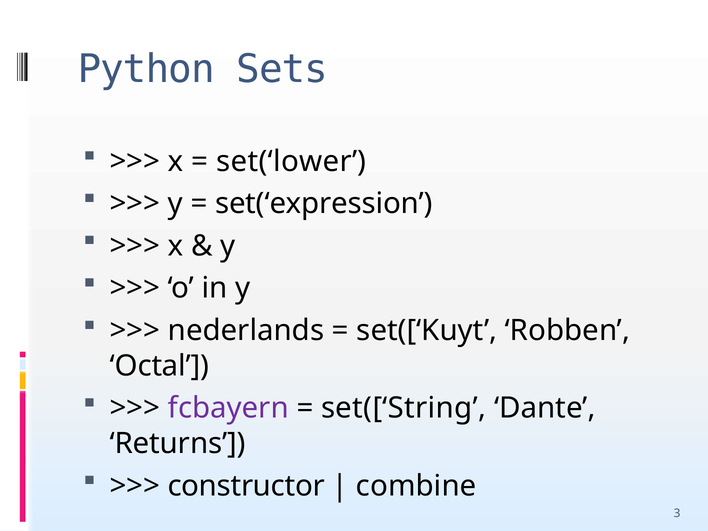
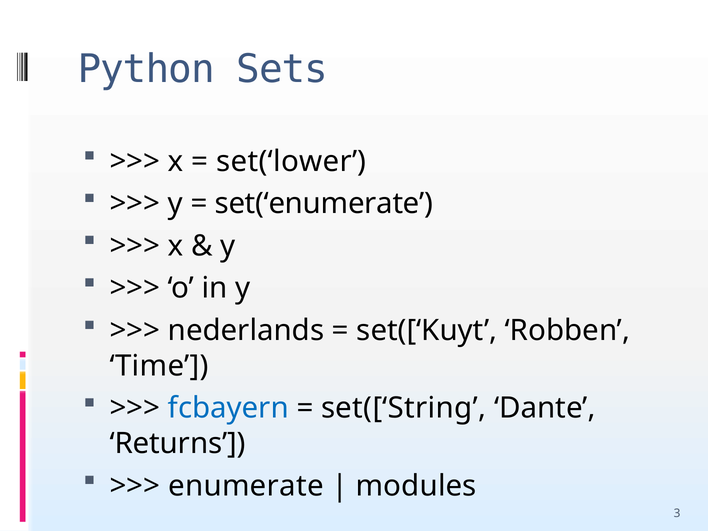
set(‘expression: set(‘expression -> set(‘enumerate
Octal: Octal -> Time
fcbayern colour: purple -> blue
constructor: constructor -> enumerate
combine: combine -> modules
